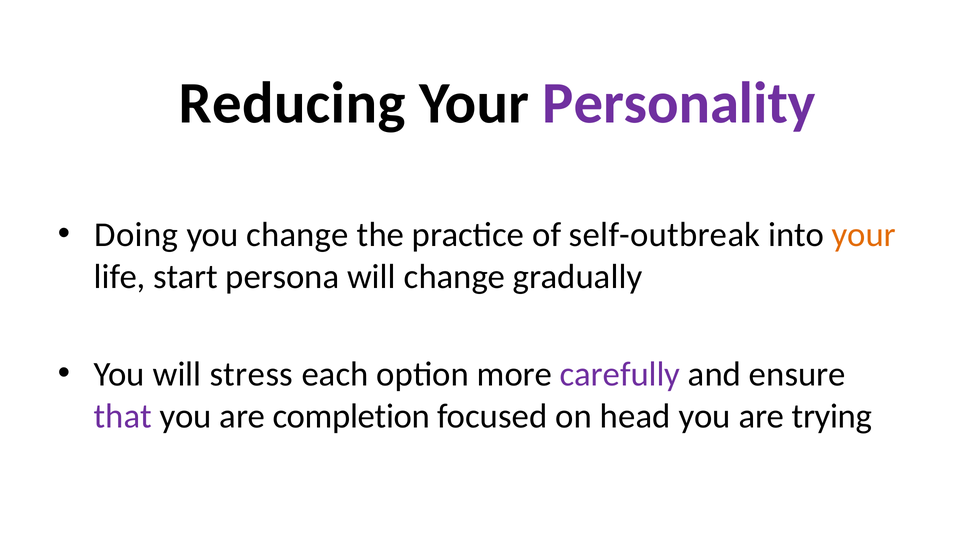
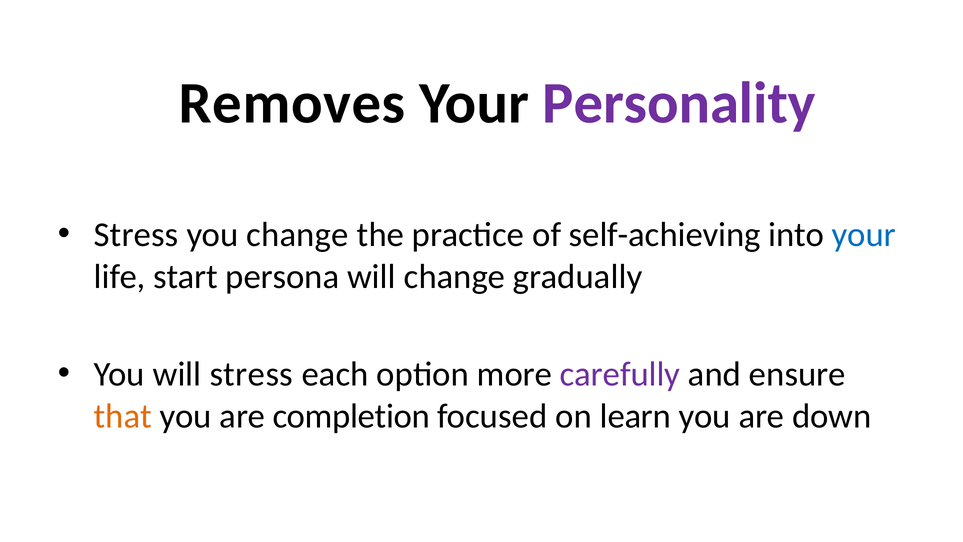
Reducing: Reducing -> Removes
Doing at (136, 235): Doing -> Stress
self-outbreak: self-outbreak -> self-achieving
your at (864, 235) colour: orange -> blue
that colour: purple -> orange
head: head -> learn
trying: trying -> down
